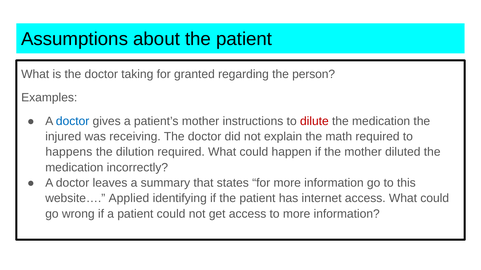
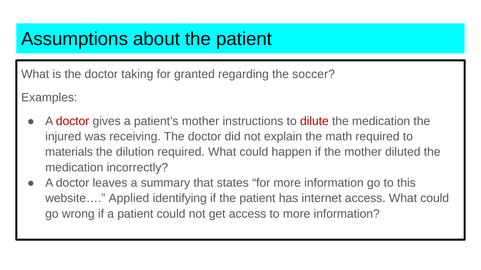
person: person -> soccer
doctor at (73, 121) colour: blue -> red
happens: happens -> materials
